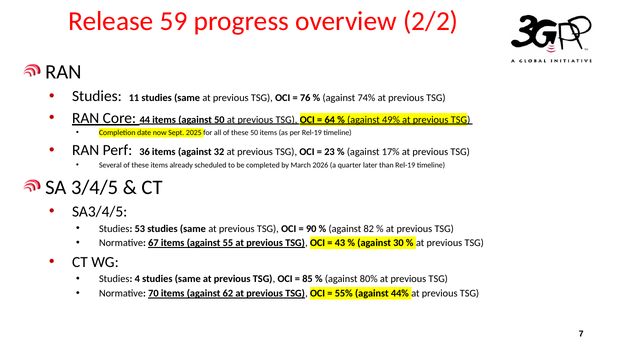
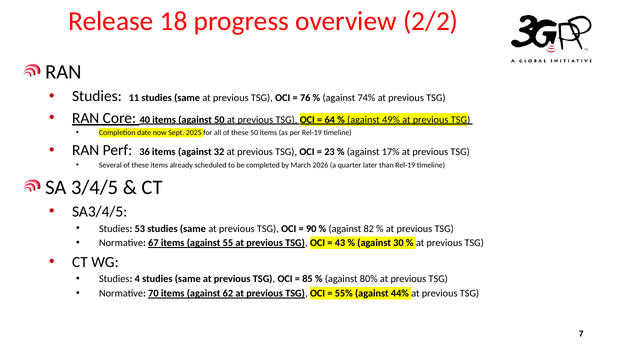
59: 59 -> 18
44: 44 -> 40
